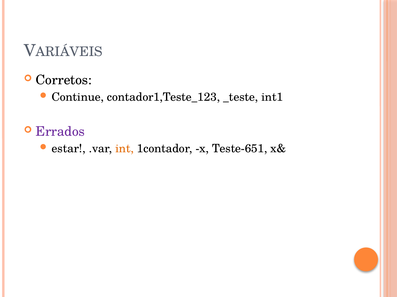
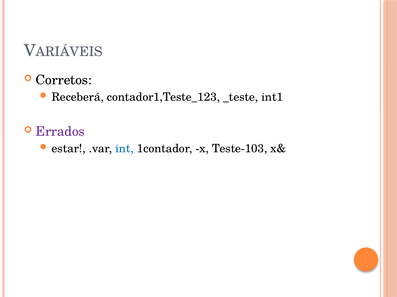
Continue: Continue -> Receberá
int colour: orange -> blue
Teste-651: Teste-651 -> Teste-103
